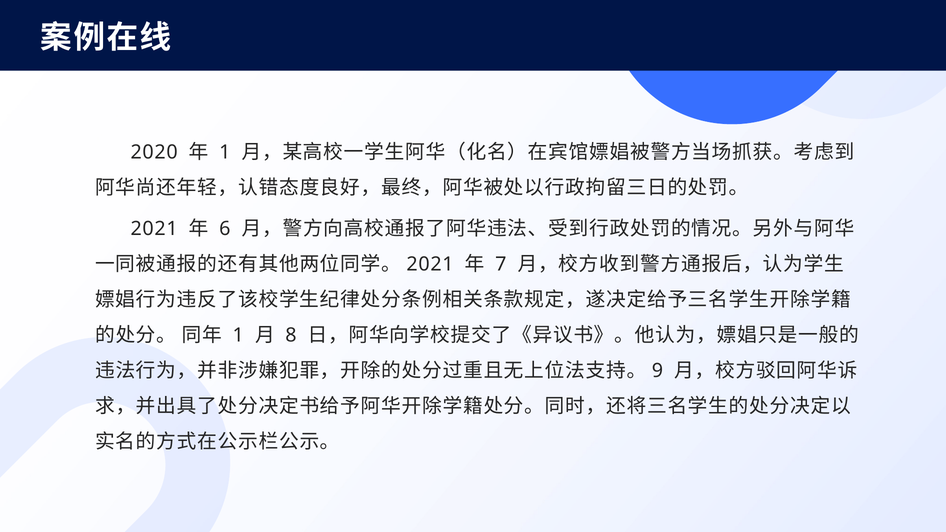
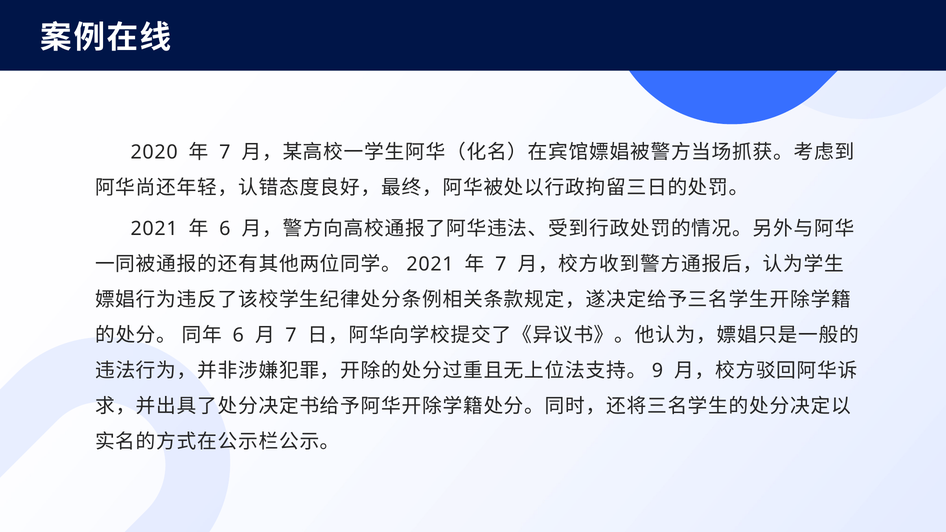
1 at (225, 152): 1 -> 7
1 at (238, 335): 1 -> 6
8 at (291, 335): 8 -> 7
